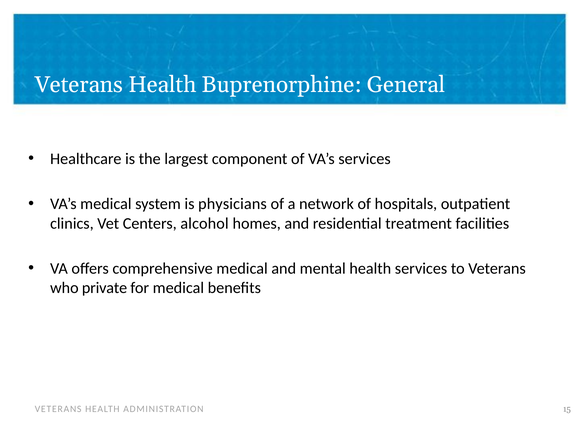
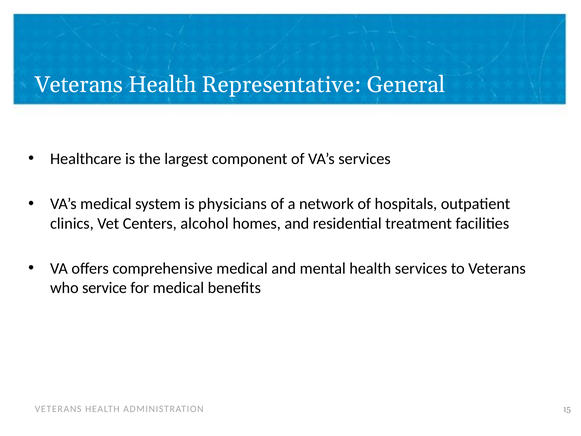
Buprenorphine: Buprenorphine -> Representative
private: private -> service
